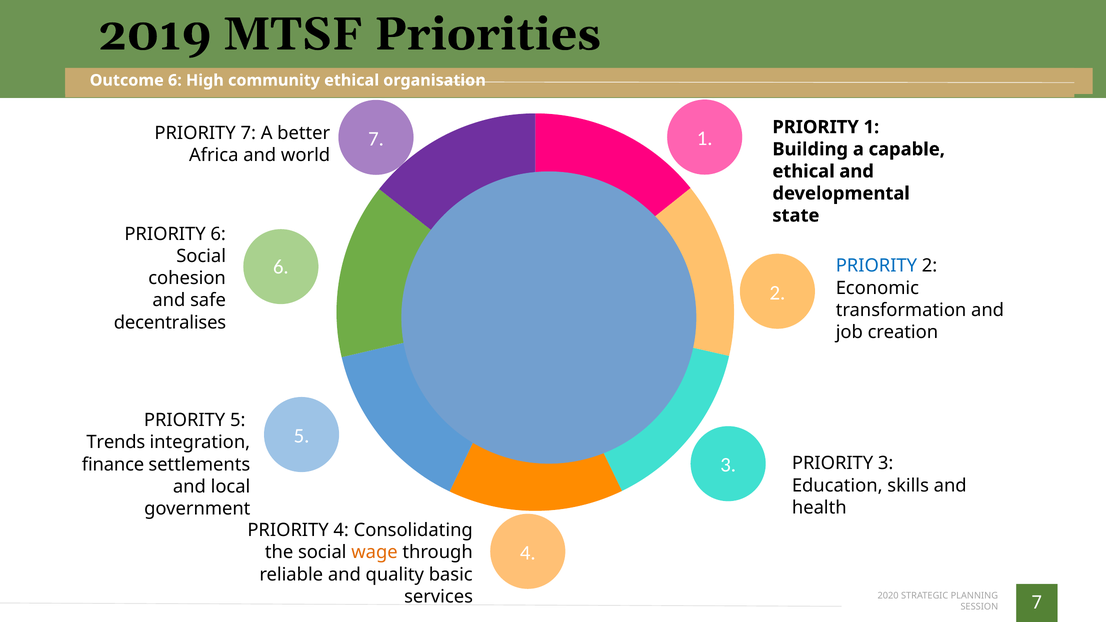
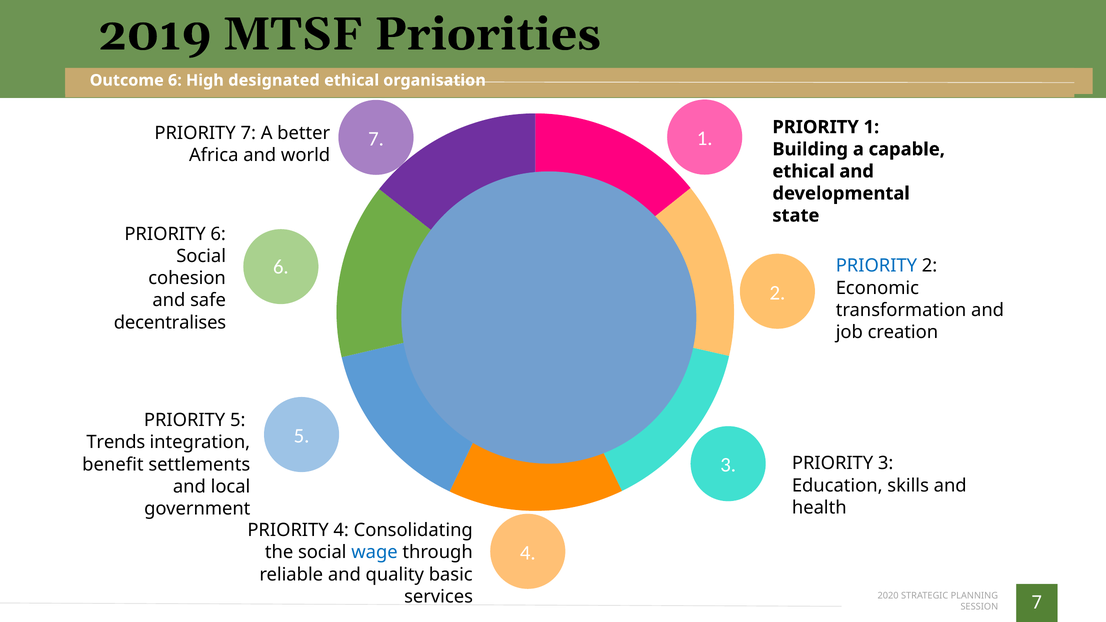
community: community -> designated
finance: finance -> benefit
wage colour: orange -> blue
